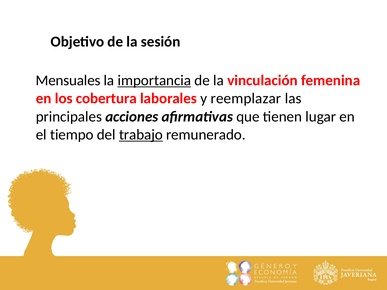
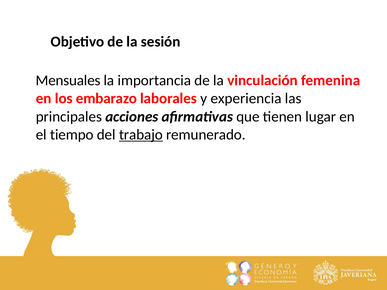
importancia underline: present -> none
cobertura: cobertura -> embarazo
reemplazar: reemplazar -> experiencia
